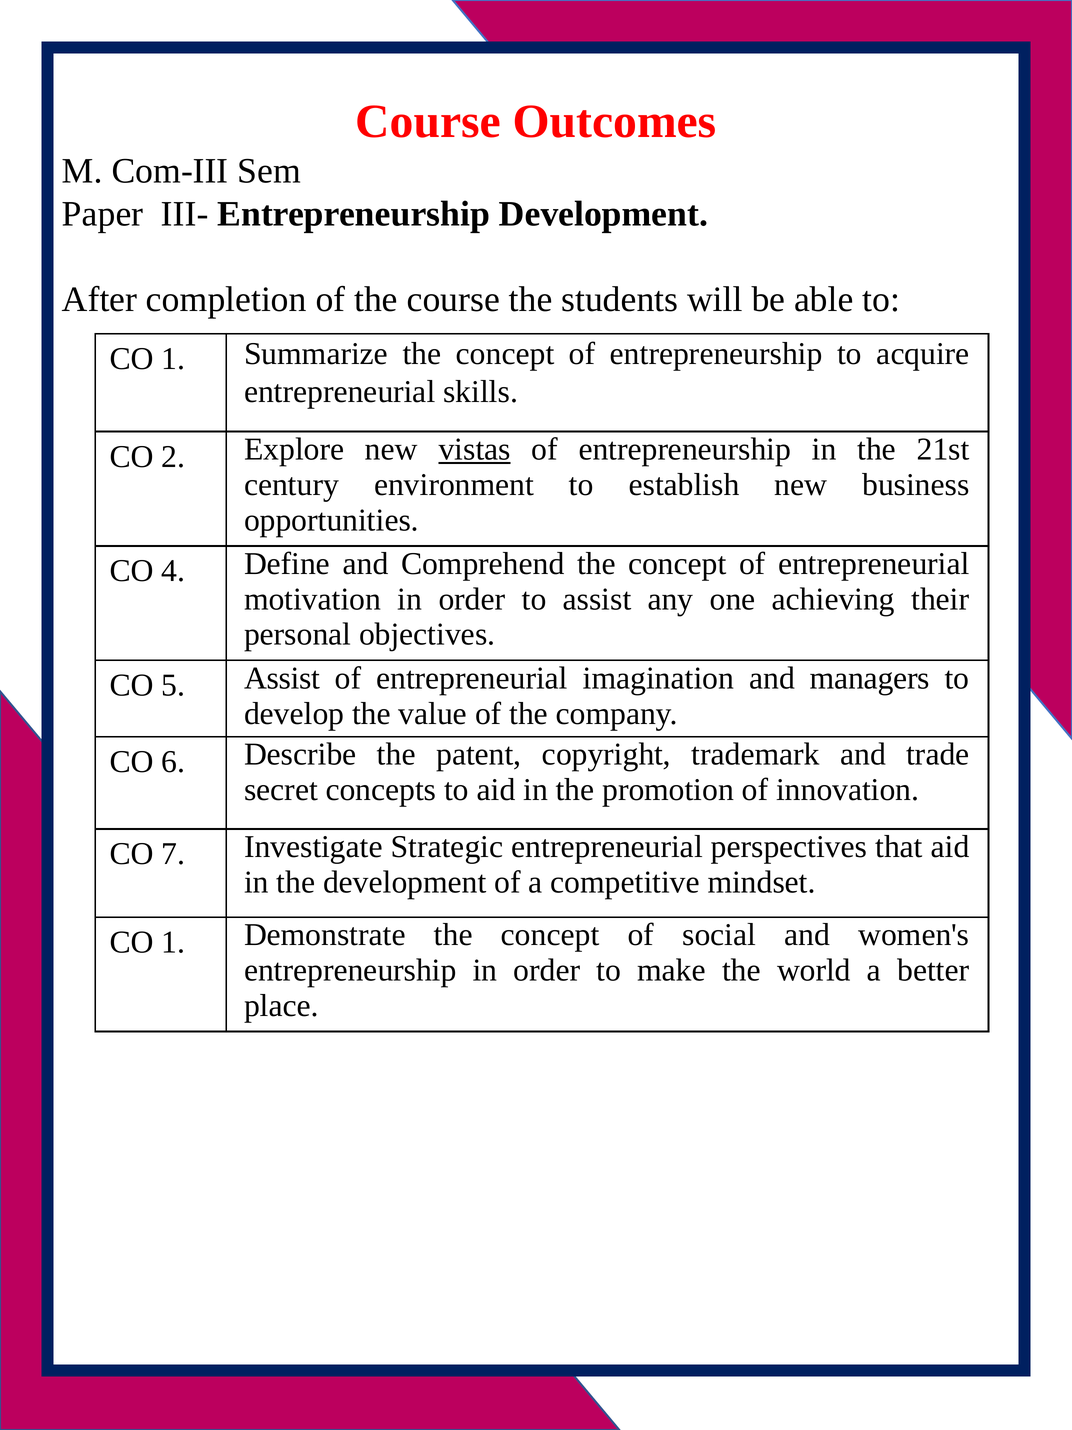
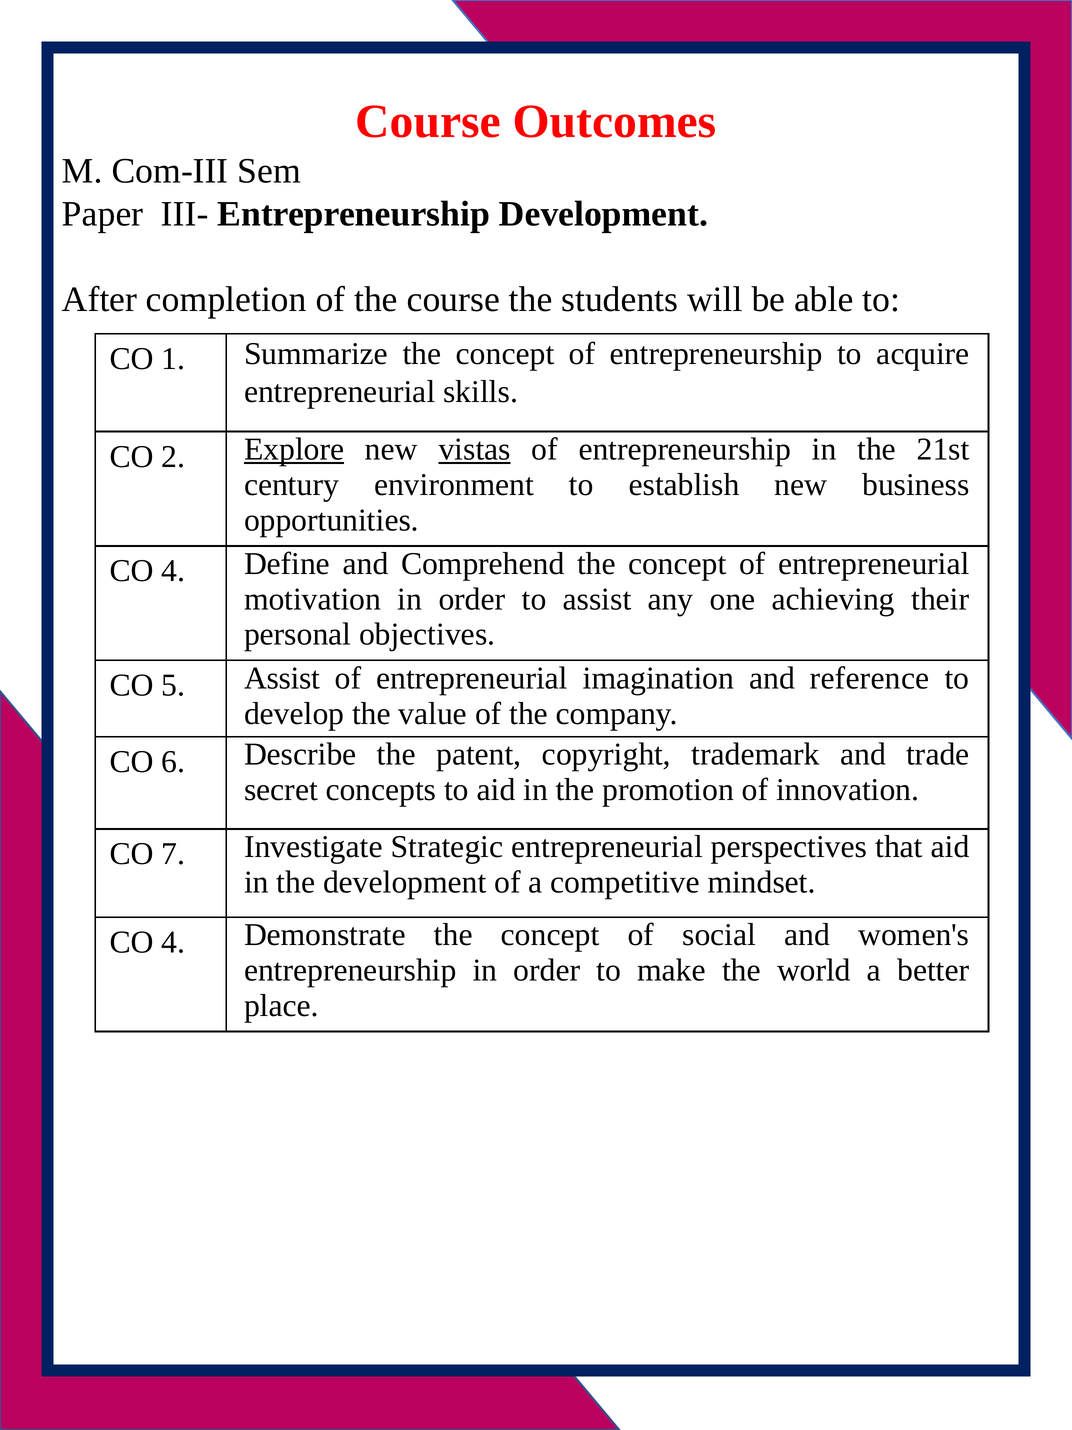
Explore underline: none -> present
managers: managers -> reference
1 at (173, 942): 1 -> 4
